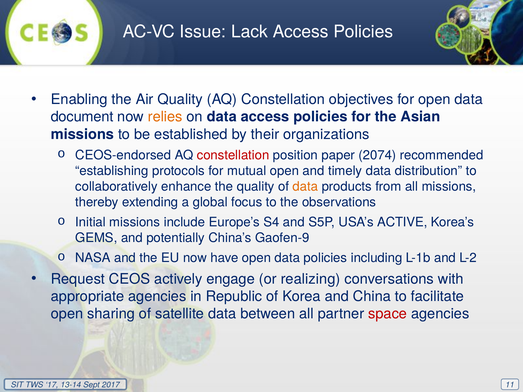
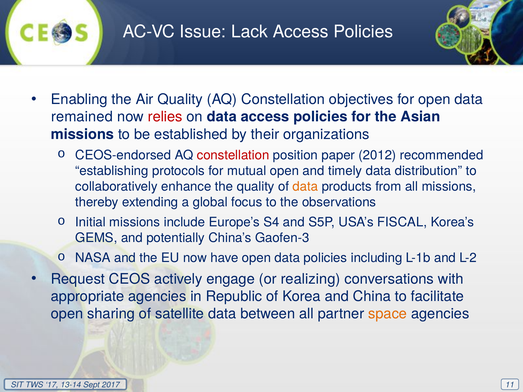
document: document -> remained
relies colour: orange -> red
2074: 2074 -> 2012
ACTIVE: ACTIVE -> FISCAL
Gaofen-9: Gaofen-9 -> Gaofen-3
space colour: red -> orange
